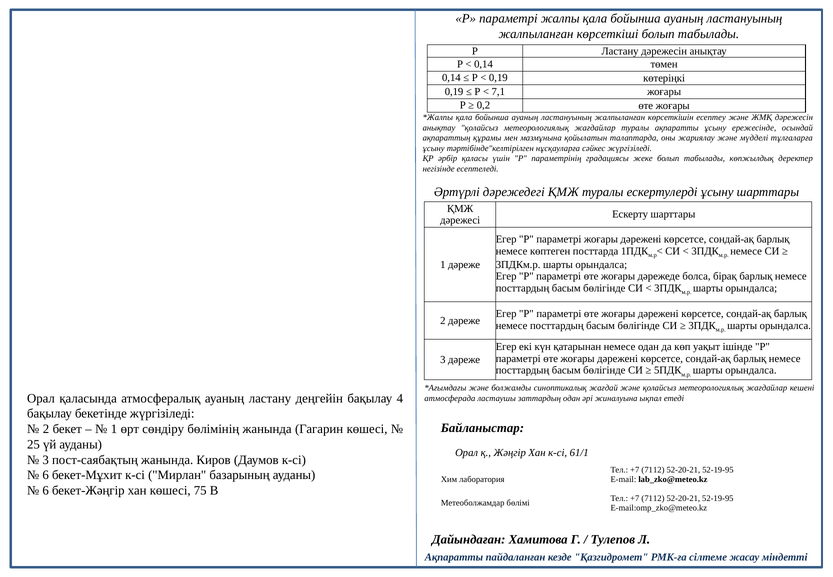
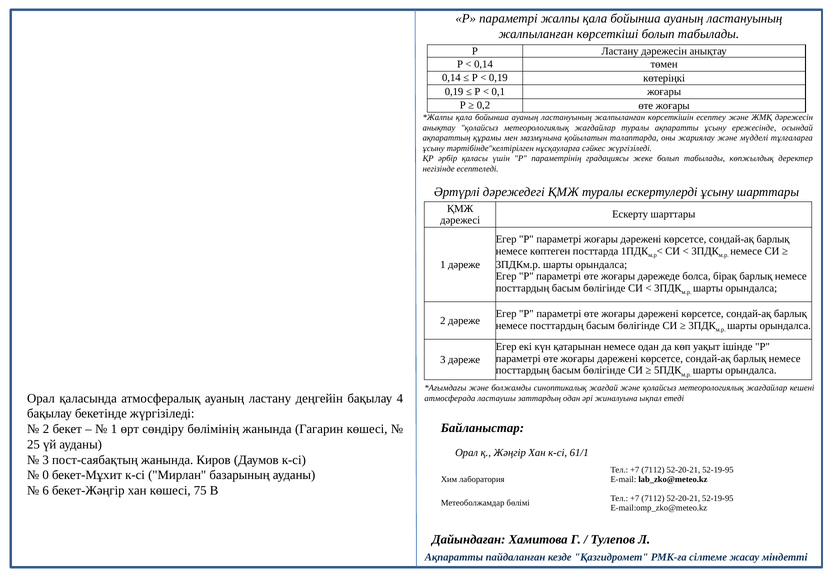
7,1: 7,1 -> 0,1
6 at (46, 475): 6 -> 0
